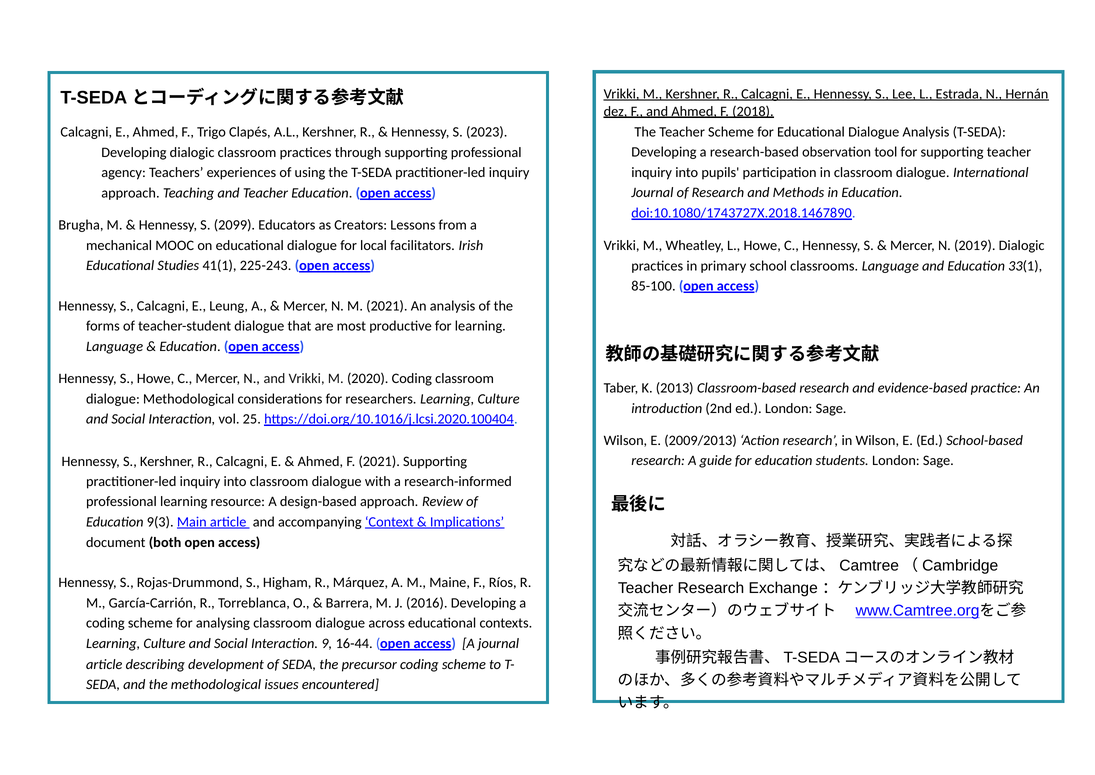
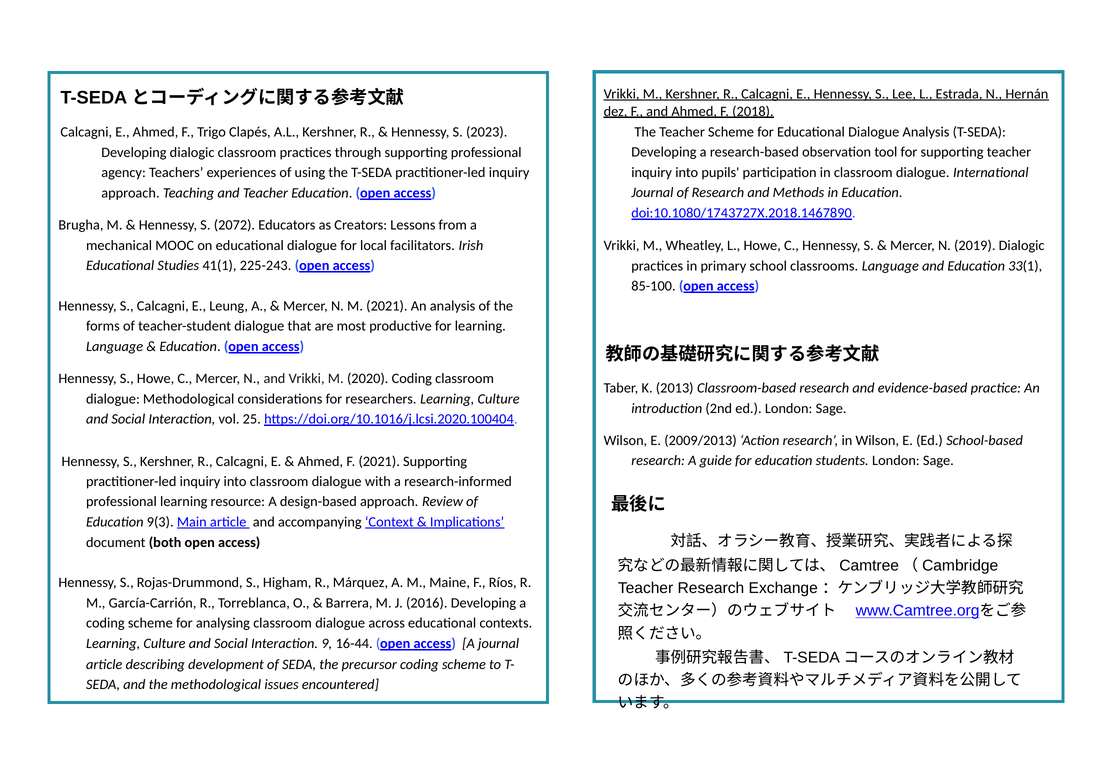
2099: 2099 -> 2072
